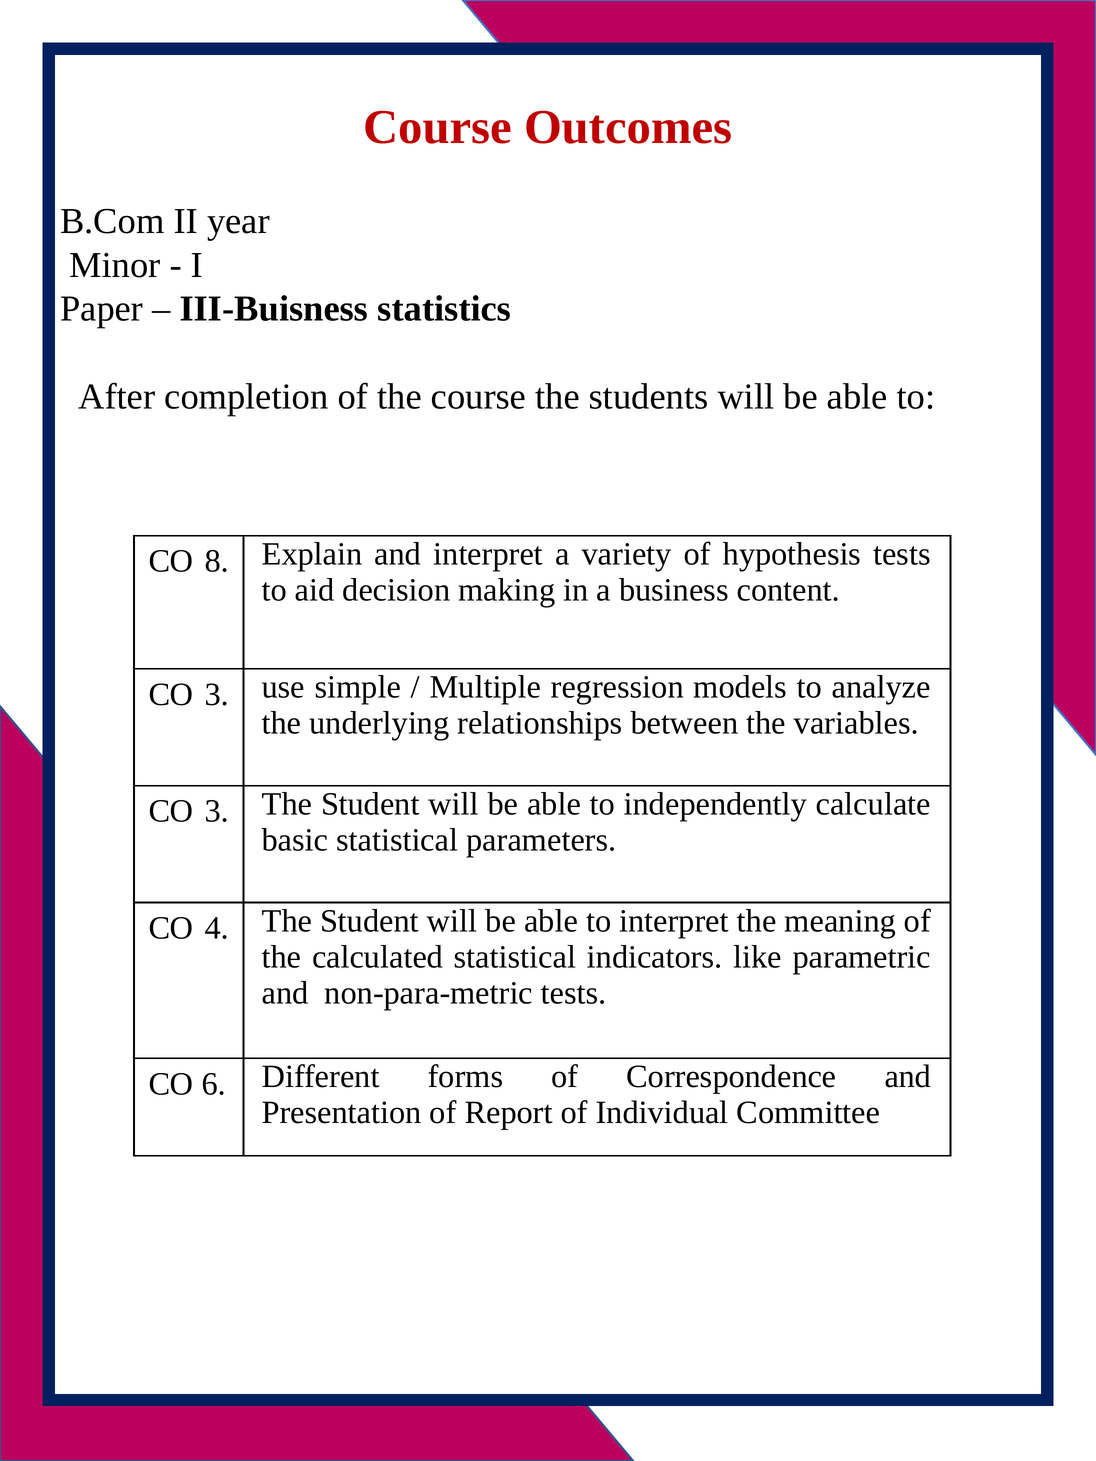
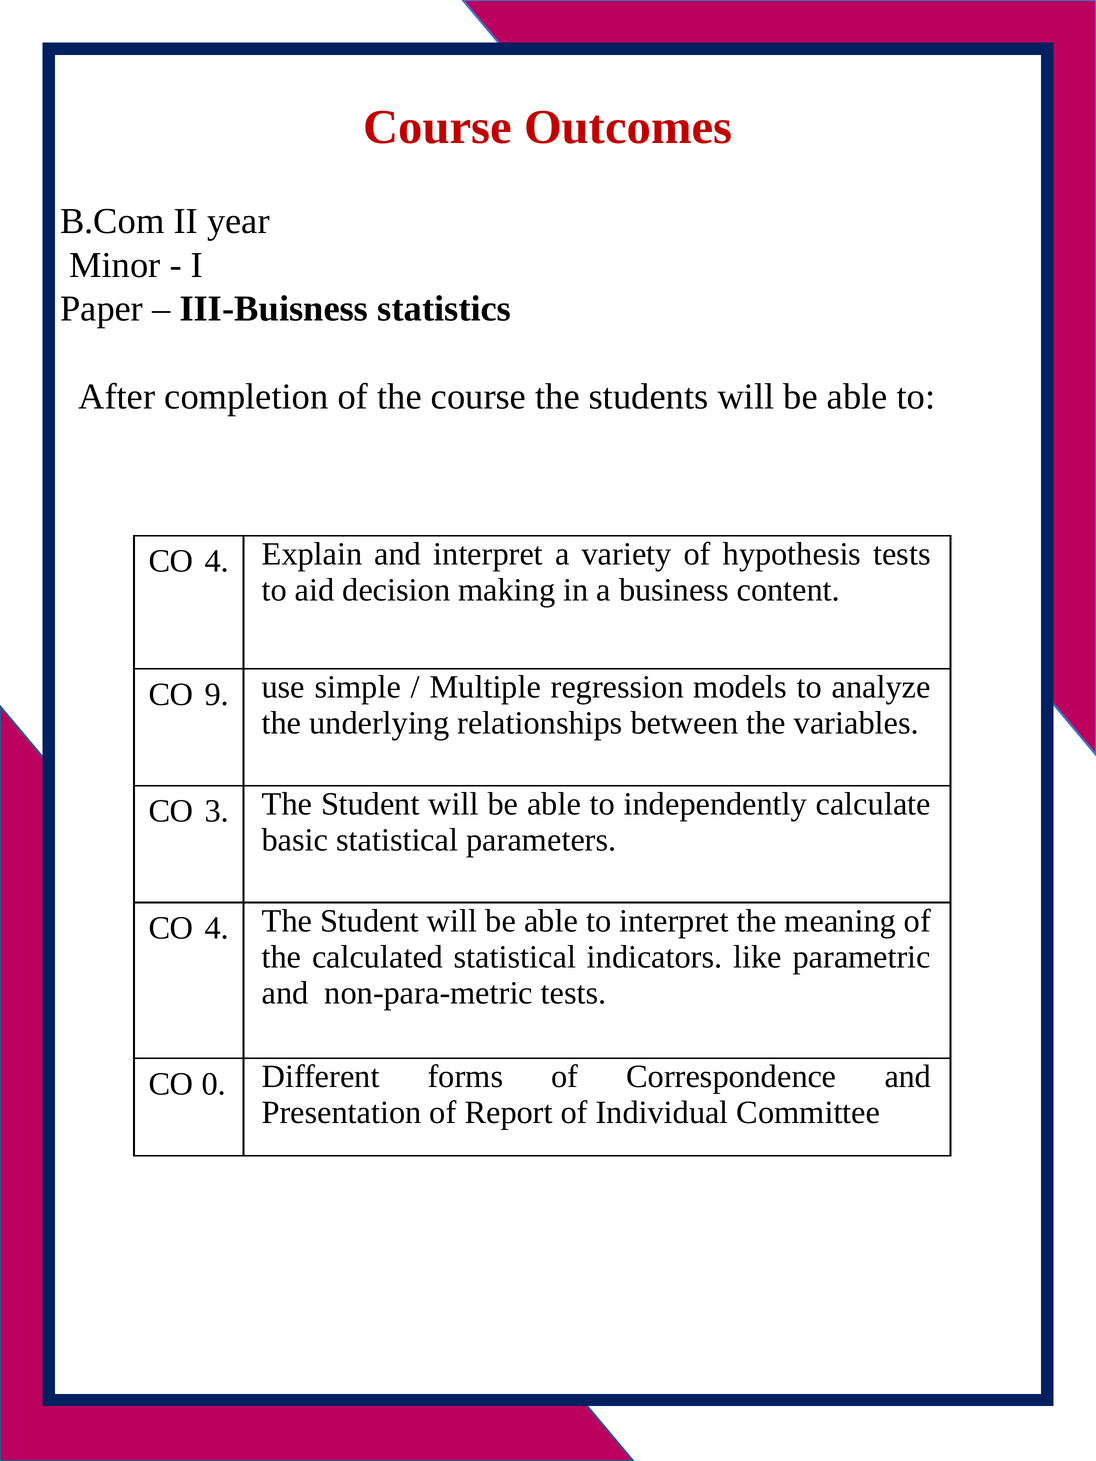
8 at (217, 561): 8 -> 4
3 at (217, 695): 3 -> 9
6: 6 -> 0
